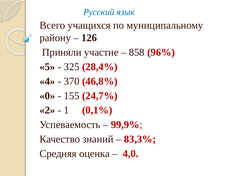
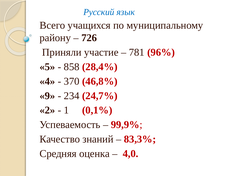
126: 126 -> 726
858: 858 -> 781
325: 325 -> 858
0: 0 -> 9
155: 155 -> 234
